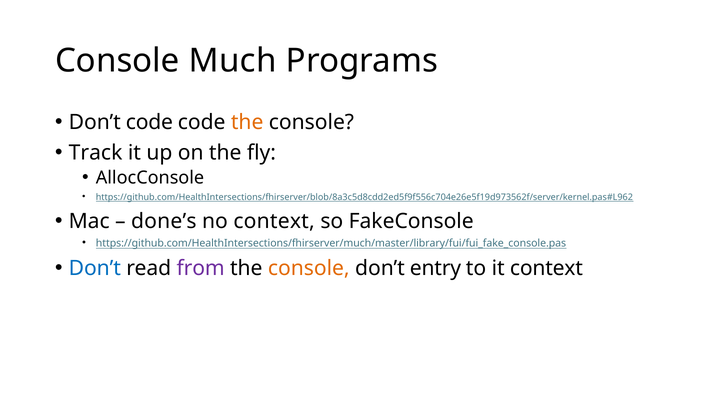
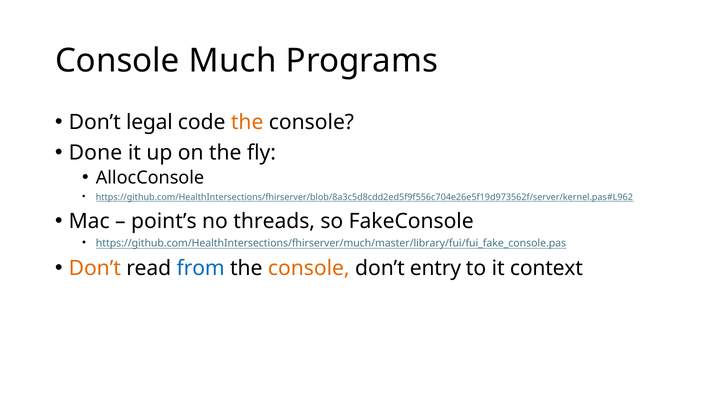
Don’t code: code -> legal
Track: Track -> Done
done’s: done’s -> point’s
no context: context -> threads
Don’t at (95, 268) colour: blue -> orange
from colour: purple -> blue
